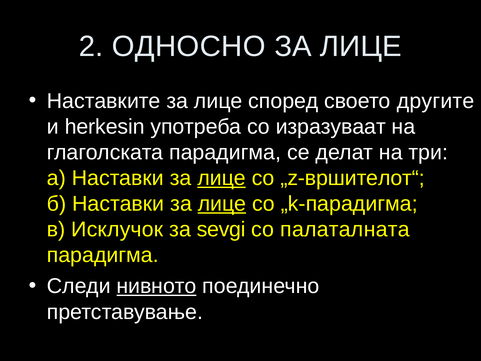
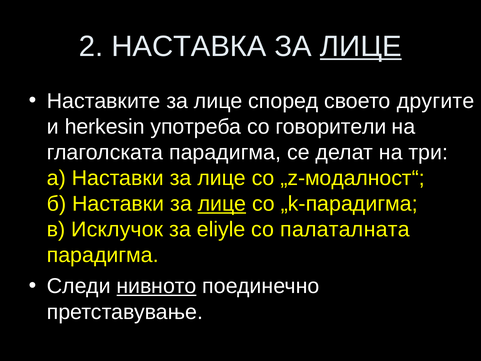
ОДНОСНО: ОДНОСНО -> НАСТАВКА
ЛИЦЕ at (361, 47) underline: none -> present
изразуваат: изразуваат -> говорители
лице at (222, 178) underline: present -> none
„z-вршителот“: „z-вршителот“ -> „z-модалност“
sevgi: sevgi -> eliyle
